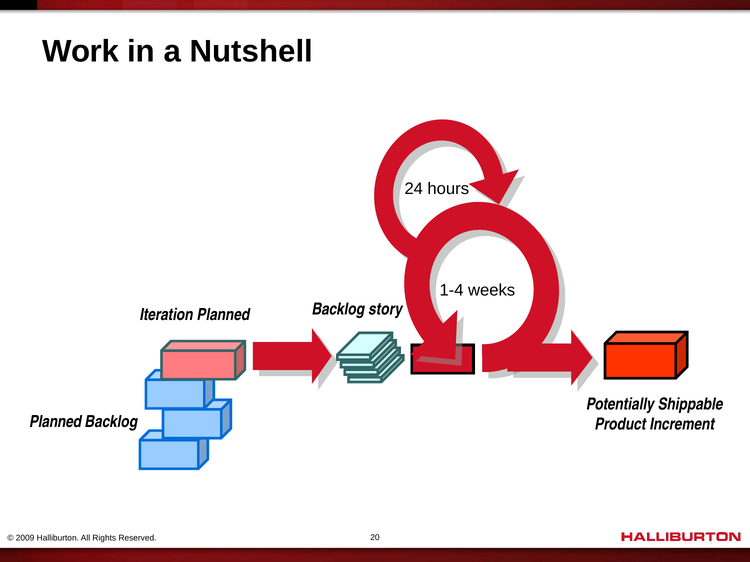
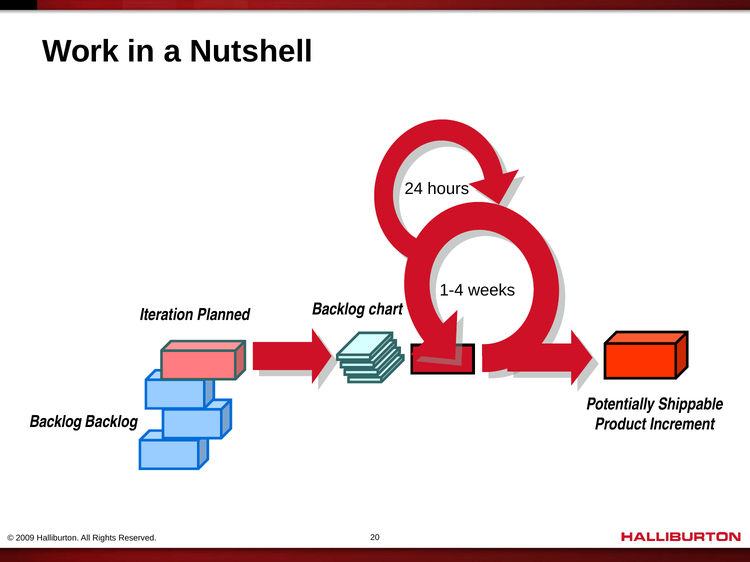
story: story -> chart
Planned at (55, 422): Planned -> Backlog
